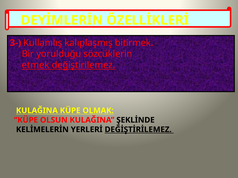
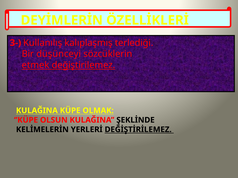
bitirmek: bitirmek -> terlediği
yorulduğu: yorulduğu -> düşünceyi
